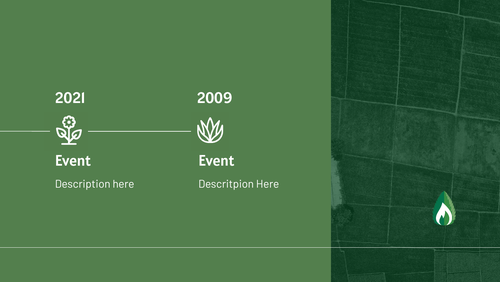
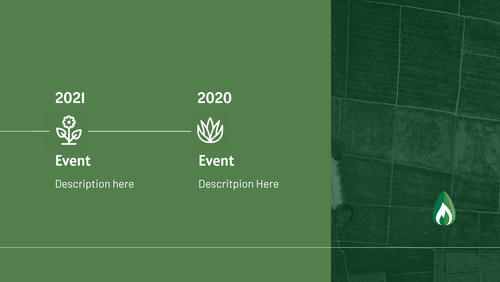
2009: 2009 -> 2020
